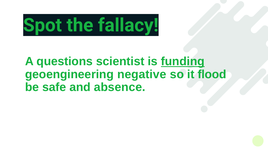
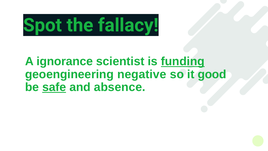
questions: questions -> ignorance
flood: flood -> good
safe underline: none -> present
